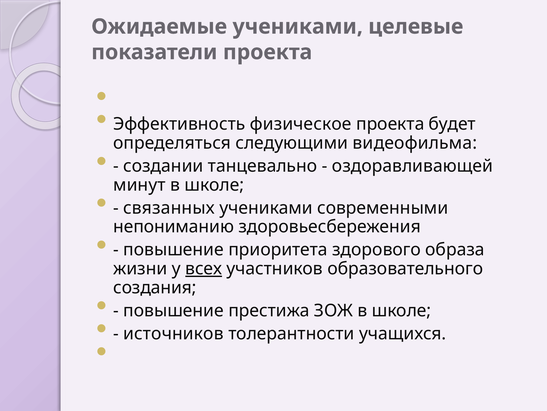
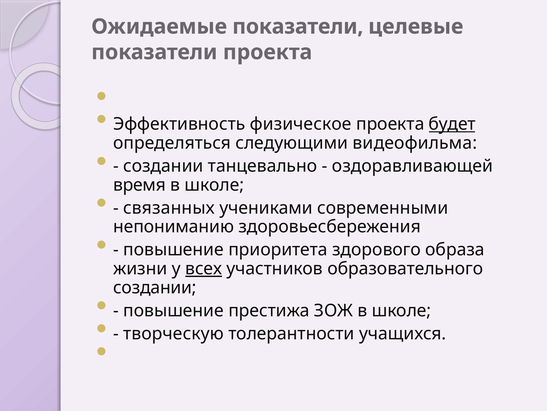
Ожидаемые учениками: учениками -> показатели
будет underline: none -> present
минут: минут -> время
создания at (155, 287): создания -> создании
источников: источников -> творческую
